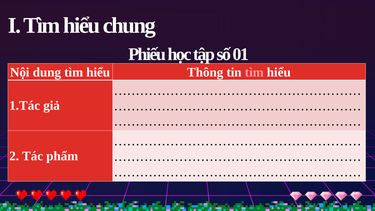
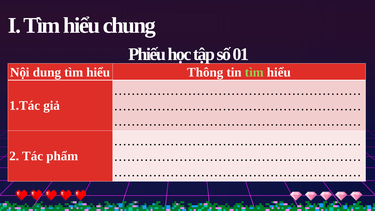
tìm at (254, 72) colour: pink -> light green
